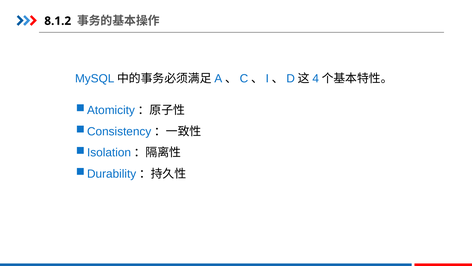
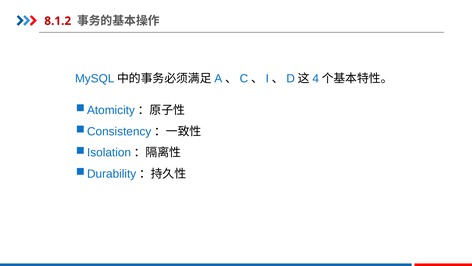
8.1.2 colour: black -> red
